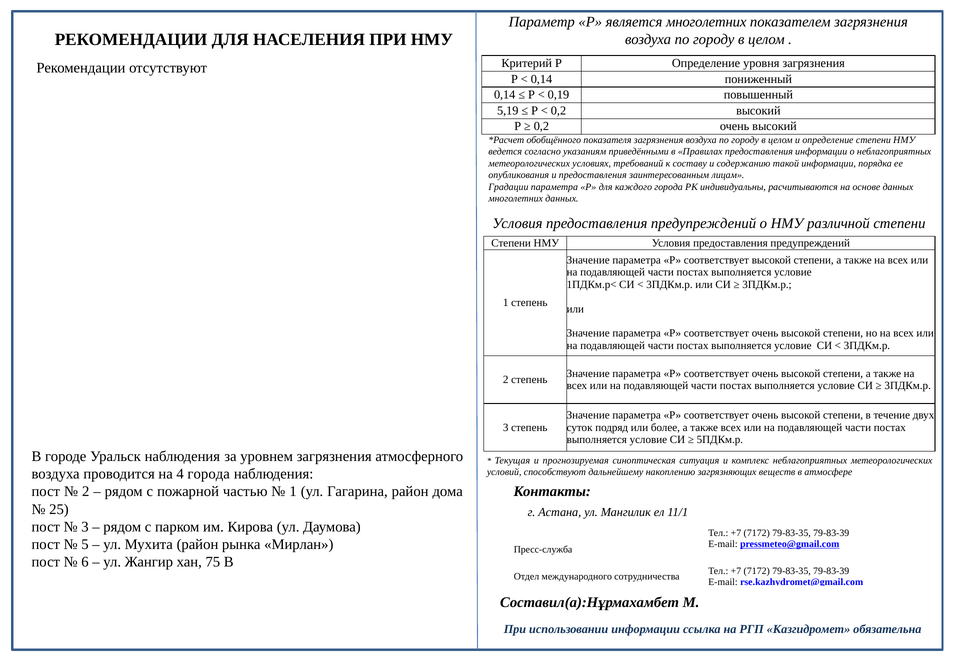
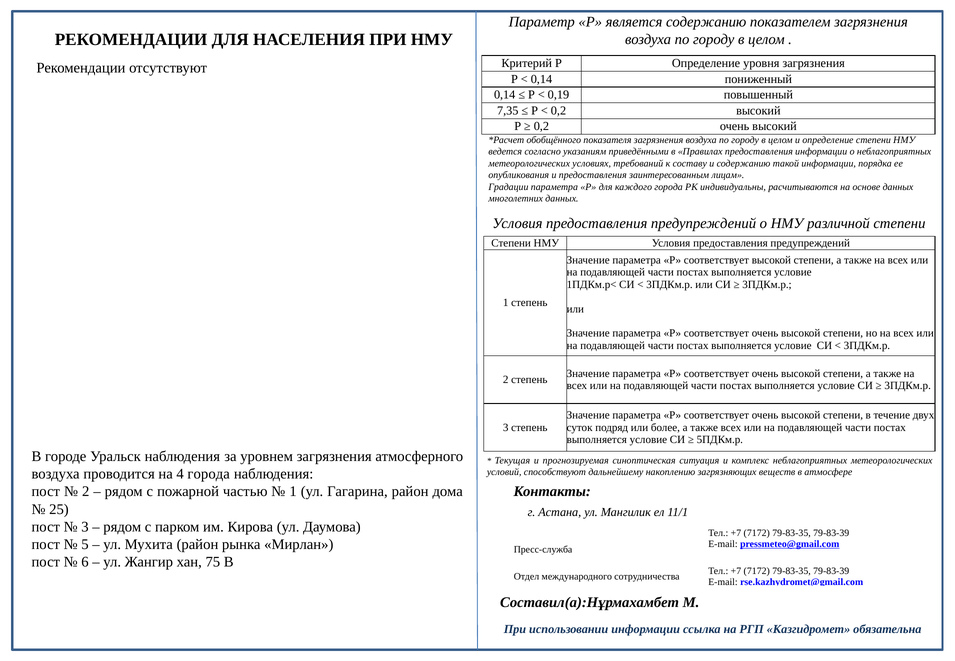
является многолетних: многолетних -> содержанию
5,19: 5,19 -> 7,35
